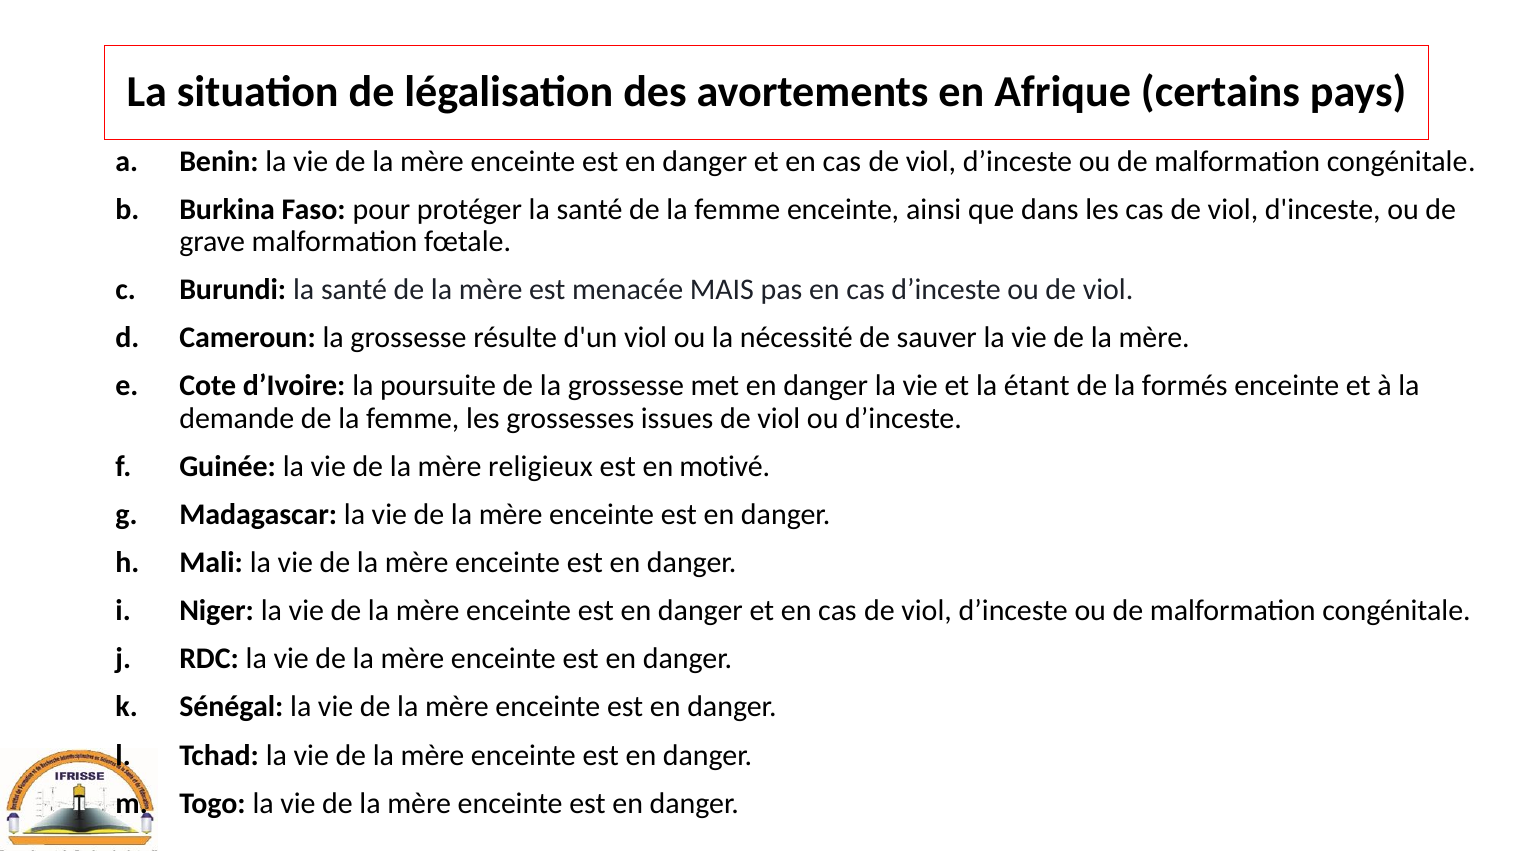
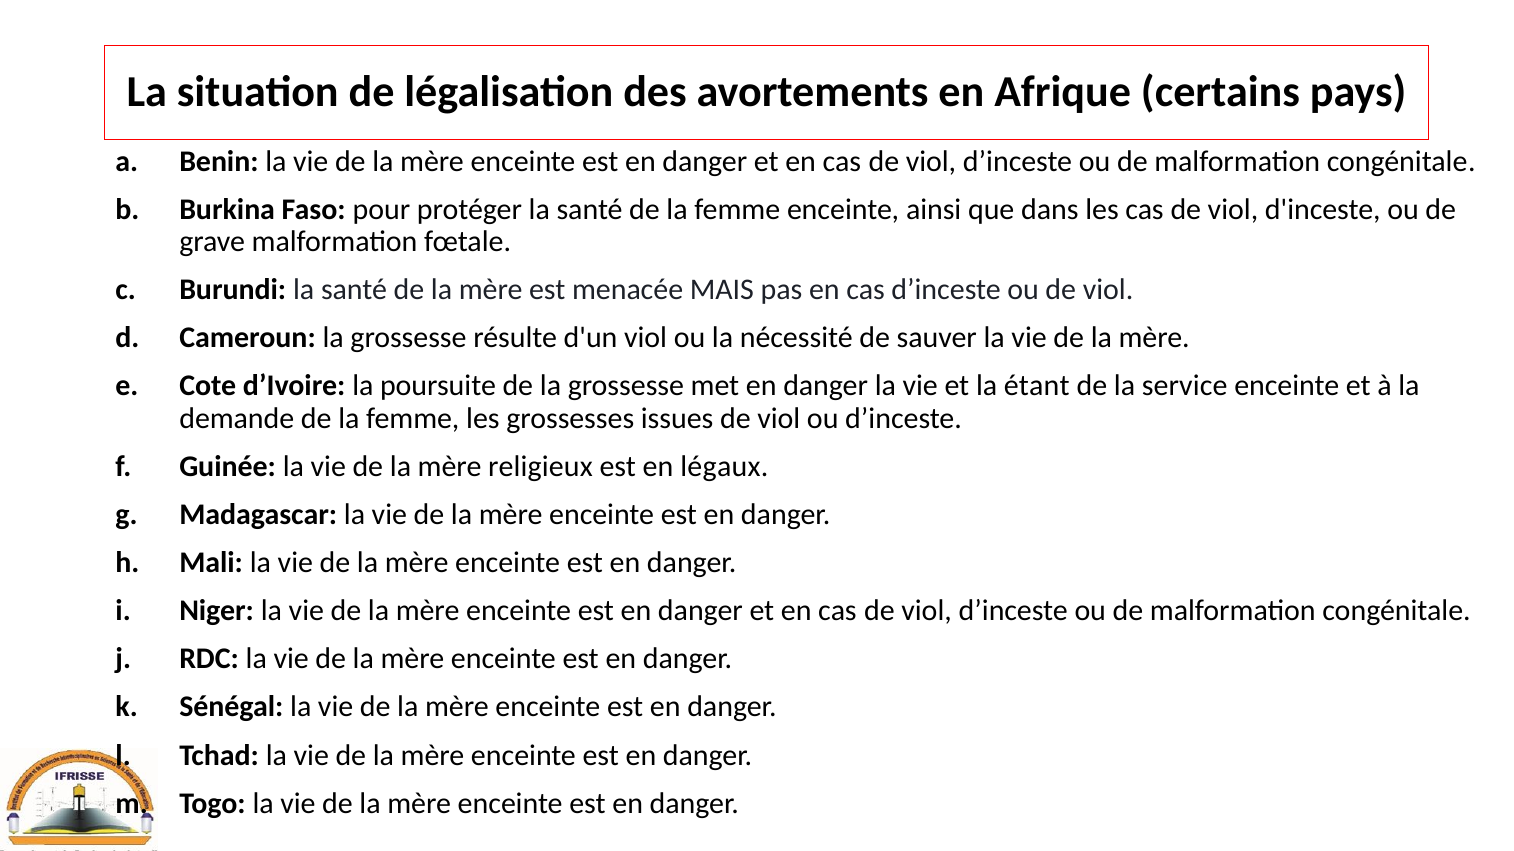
formés: formés -> service
motivé: motivé -> légaux
